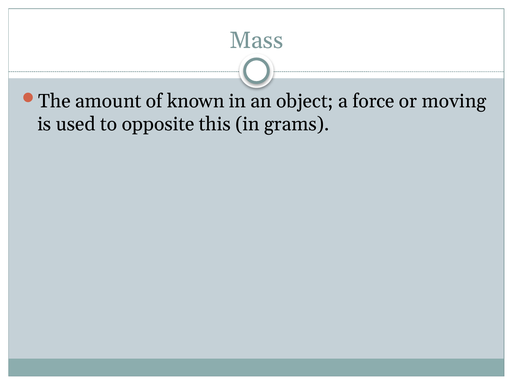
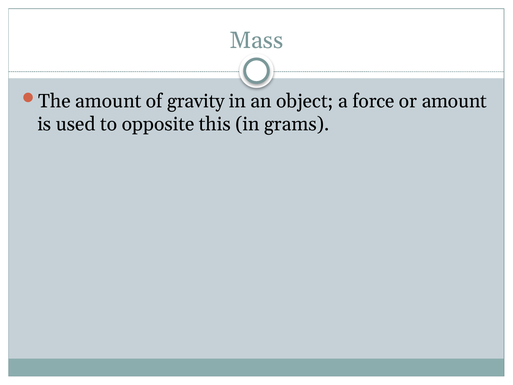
known: known -> gravity
or moving: moving -> amount
